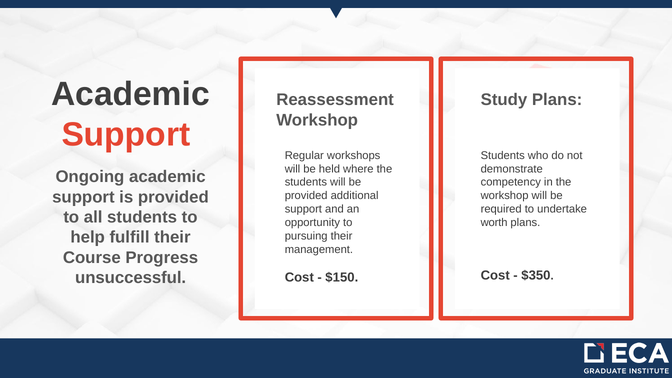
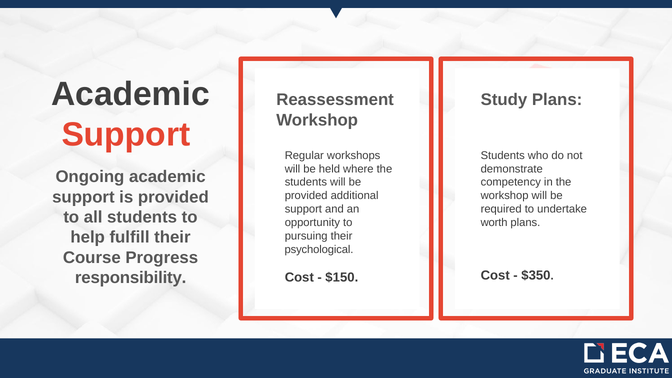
management: management -> psychological
unsuccessful: unsuccessful -> responsibility
